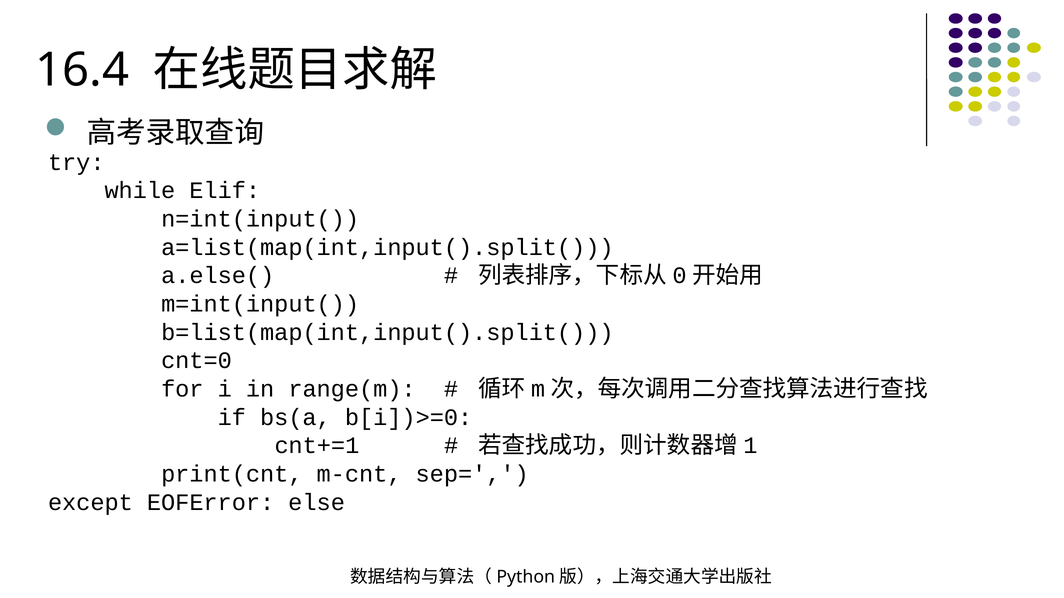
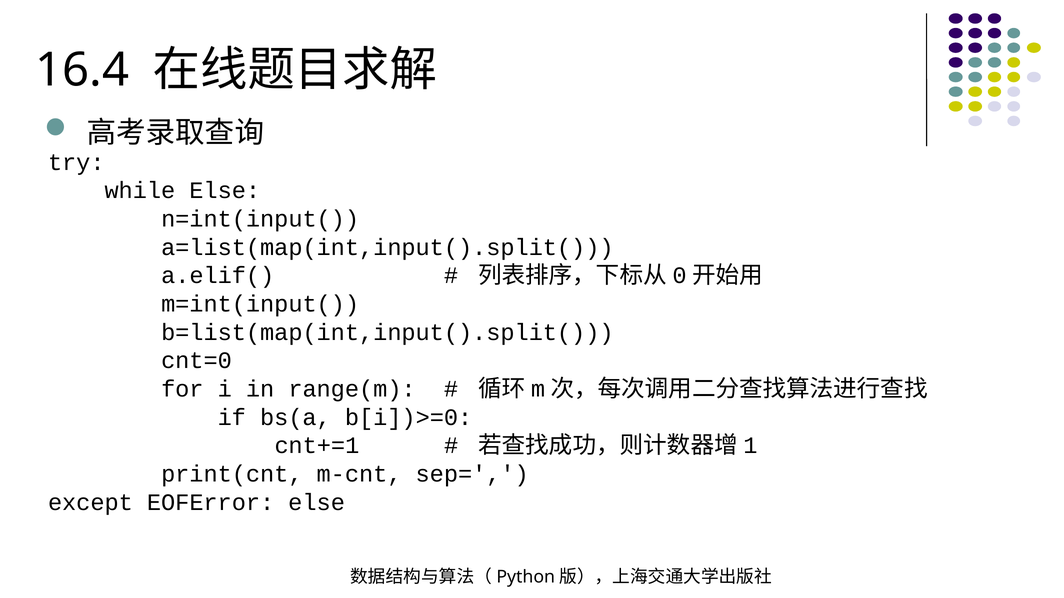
while Elif: Elif -> Else
a.else(: a.else( -> a.elif(
